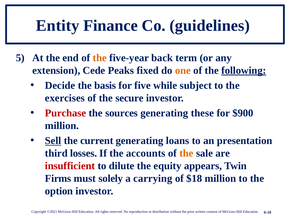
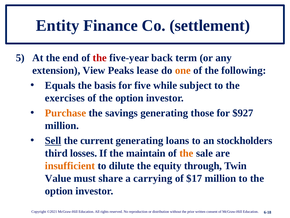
guidelines: guidelines -> settlement
the at (100, 58) colour: orange -> red
Cede: Cede -> View
fixed: fixed -> lease
following underline: present -> none
Decide: Decide -> Equals
of the secure: secure -> option
Purchase colour: red -> orange
sources: sources -> savings
these: these -> those
$900: $900 -> $927
presentation: presentation -> stockholders
accounts: accounts -> maintain
insufficient colour: red -> orange
appears: appears -> through
Firms: Firms -> Value
solely: solely -> share
$18: $18 -> $17
